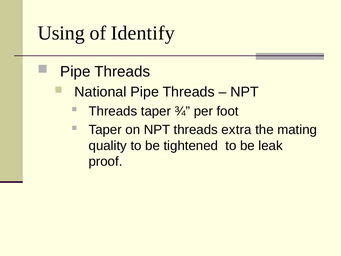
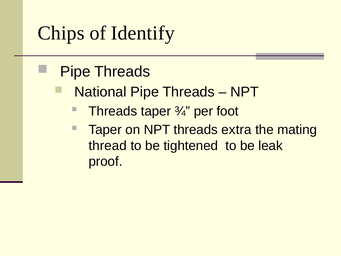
Using: Using -> Chips
quality: quality -> thread
